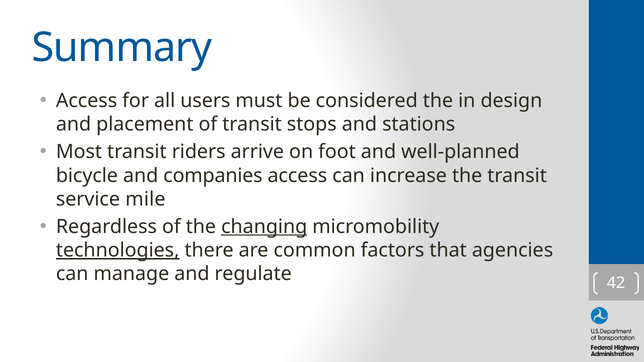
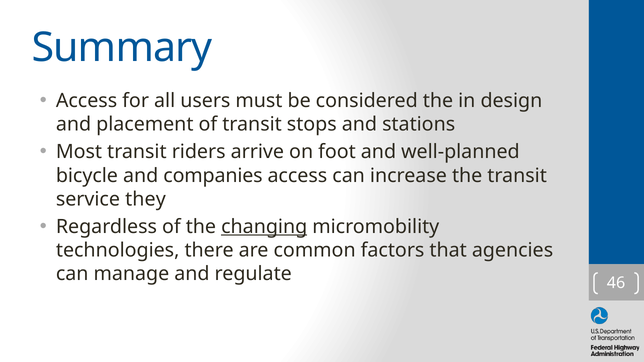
mile: mile -> they
technologies underline: present -> none
42: 42 -> 46
